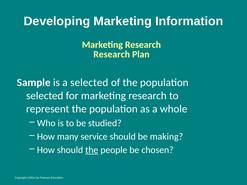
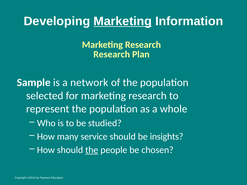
Marketing at (123, 21) underline: none -> present
a selected: selected -> network
making: making -> insights
